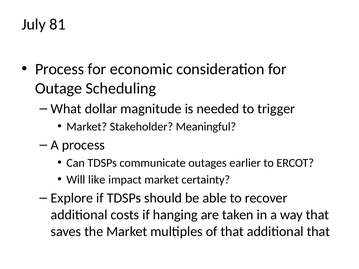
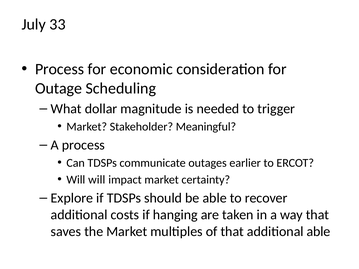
81: 81 -> 33
Will like: like -> will
additional that: that -> able
